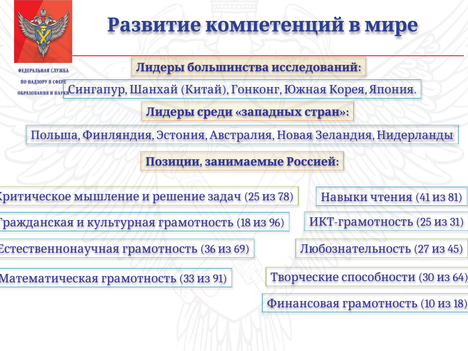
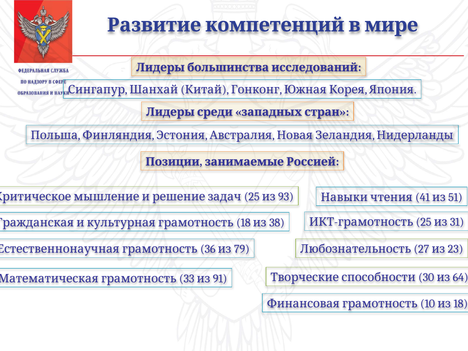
78: 78 -> 93
81: 81 -> 51
96: 96 -> 38
69: 69 -> 79
45: 45 -> 23
